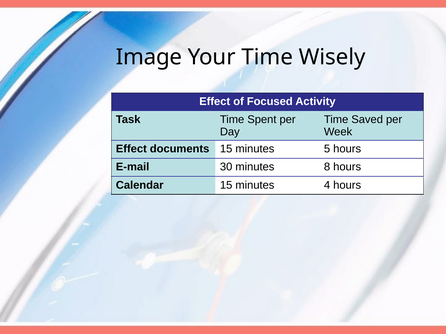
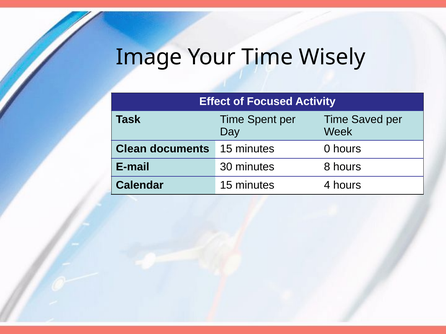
Effect at (131, 149): Effect -> Clean
5: 5 -> 0
